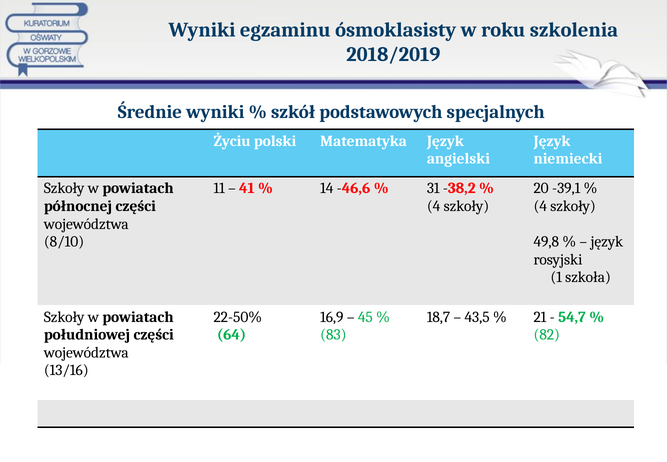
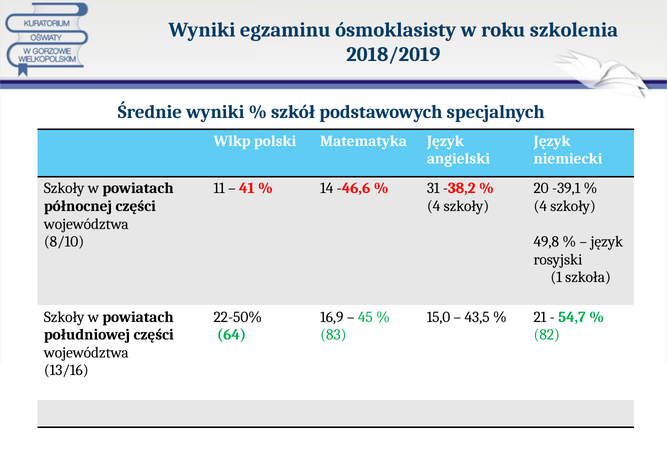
Życiu: Życiu -> Wlkp
18,7: 18,7 -> 15,0
